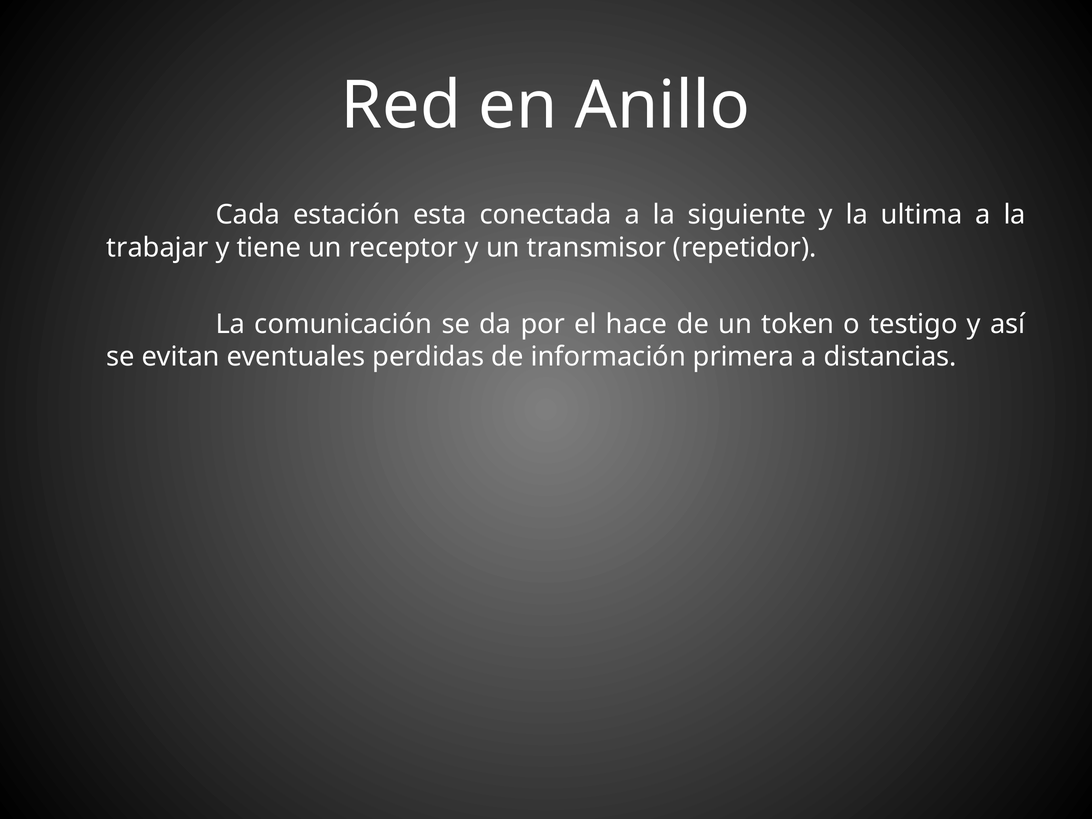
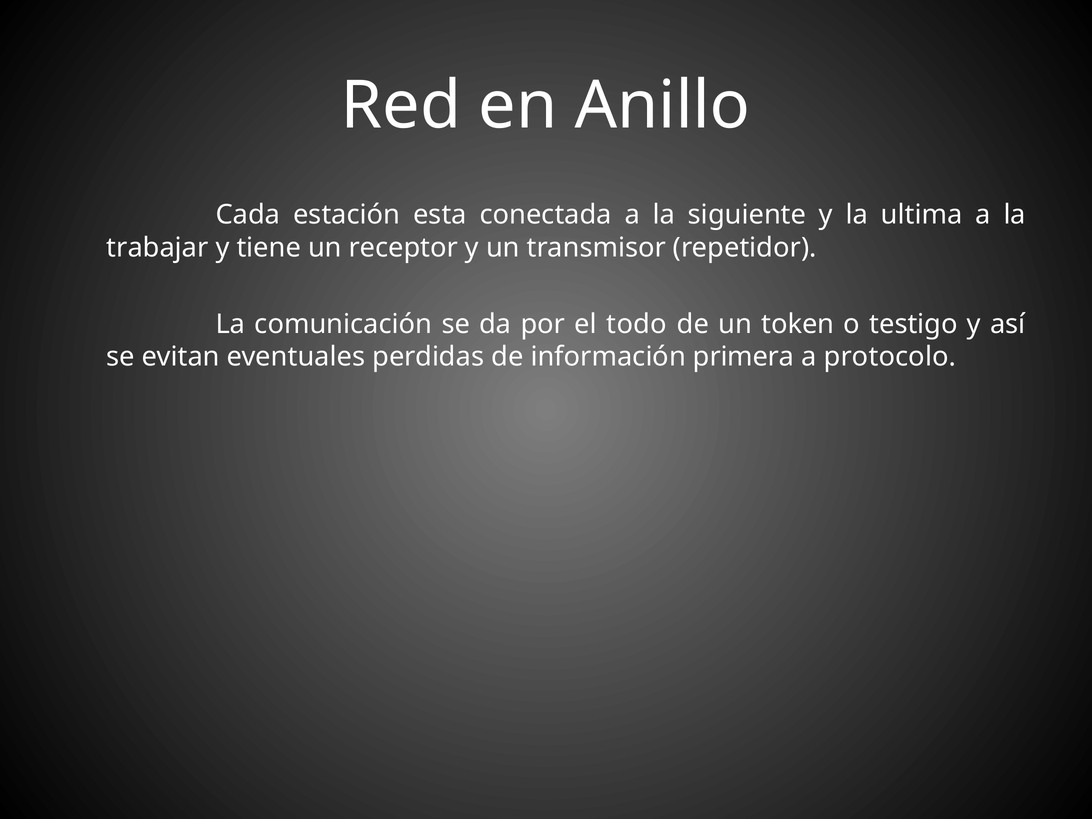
hace: hace -> todo
distancias: distancias -> protocolo
